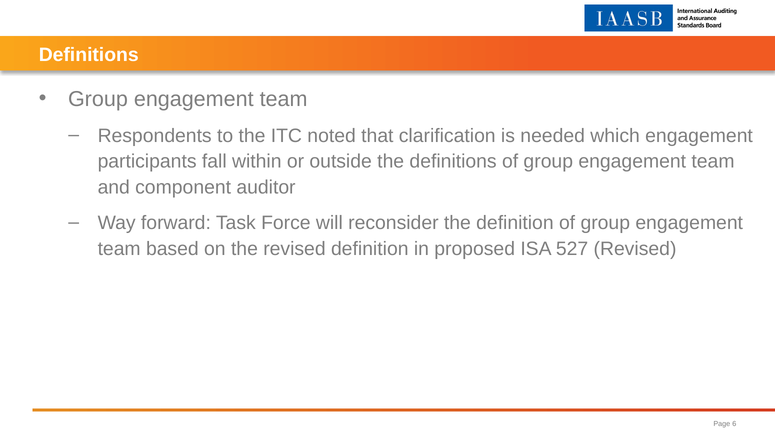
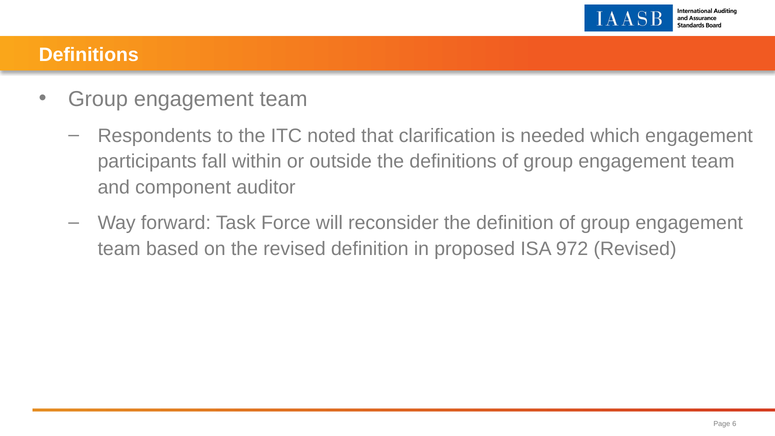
527: 527 -> 972
